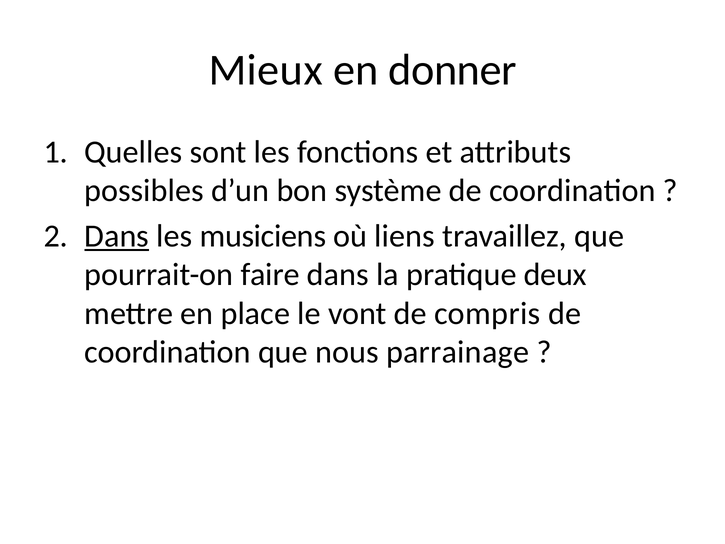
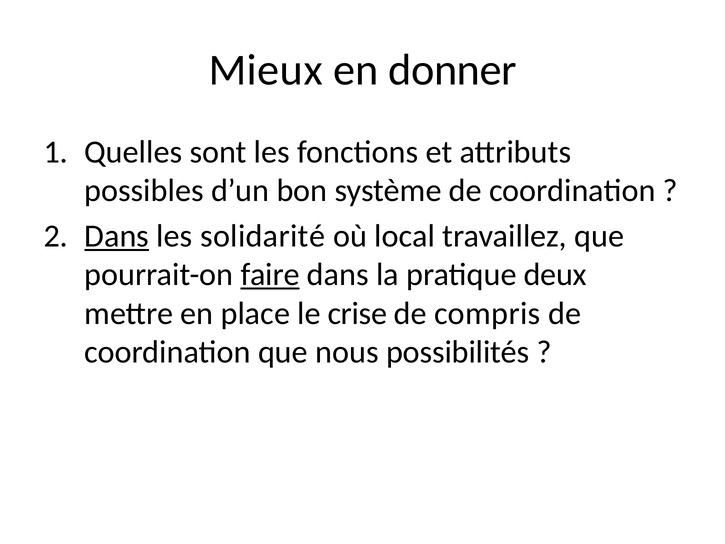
musiciens: musiciens -> solidarité
liens: liens -> local
faire underline: none -> present
vont: vont -> crise
parrainage: parrainage -> possibilités
